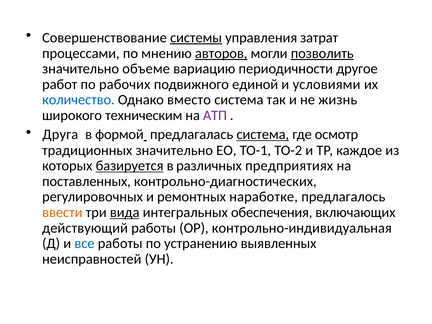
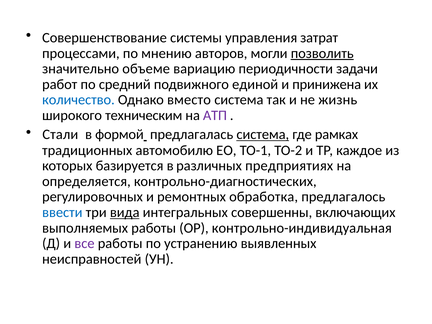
системы underline: present -> none
авторов underline: present -> none
другое: другое -> задачи
рабочих: рабочих -> средний
условиями: условиями -> принижена
Друга: Друга -> Стали
осмотр: осмотр -> рамках
традиционных значительно: значительно -> автомобилю
базируется underline: present -> none
поставленных: поставленных -> определяется
наработке: наработке -> обработка
ввести colour: orange -> blue
обеспечения: обеспечения -> совершенны
действующий: действующий -> выполняемых
все colour: blue -> purple
